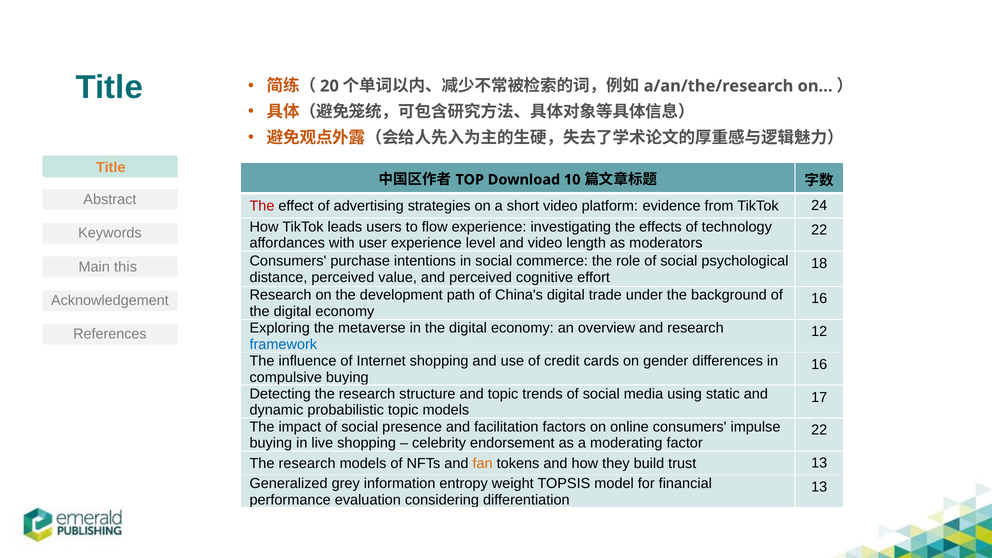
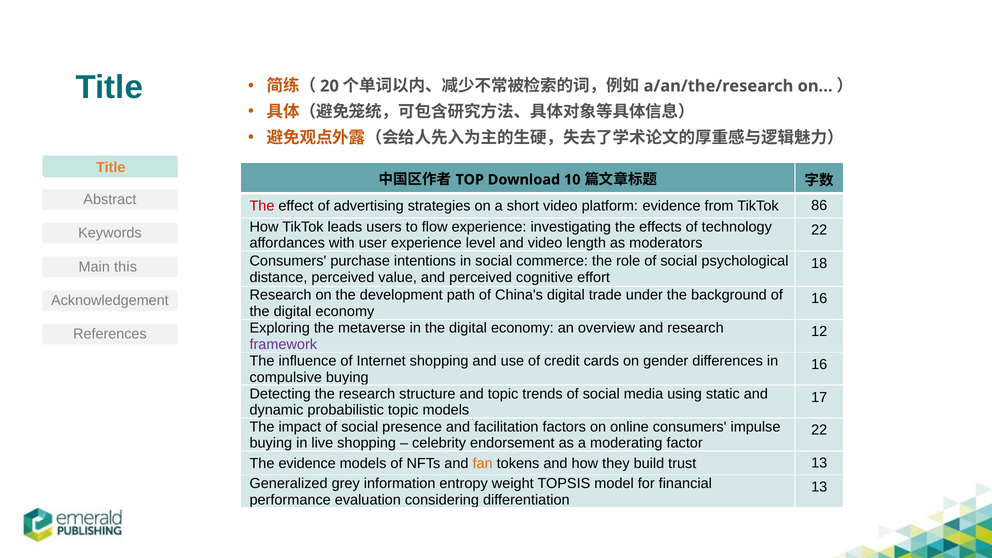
24: 24 -> 86
framework colour: blue -> purple
research at (307, 463): research -> evidence
